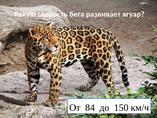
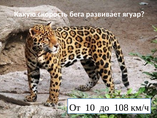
84: 84 -> 10
150: 150 -> 108
